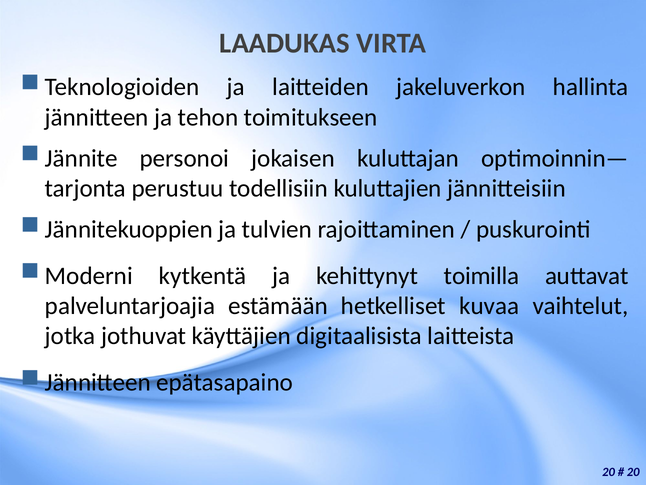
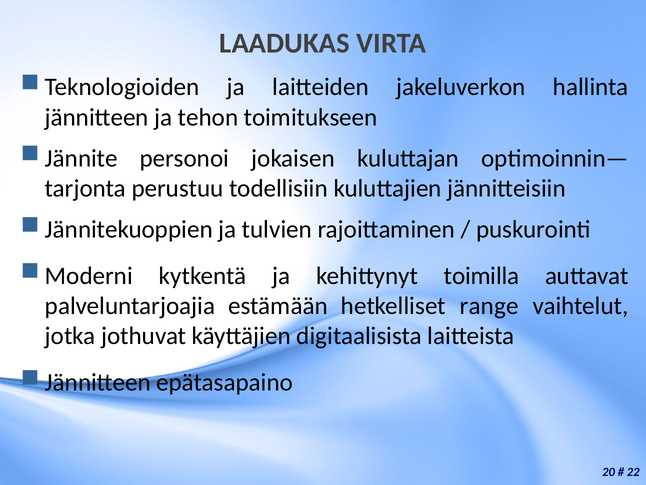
kuvaa: kuvaa -> range
20 at (633, 472): 20 -> 22
